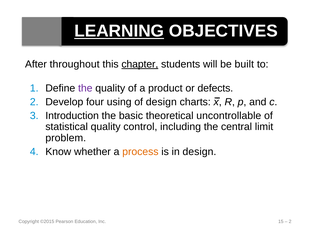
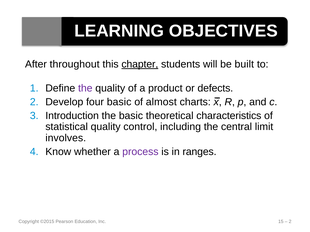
LEARNING underline: present -> none
four using: using -> basic
of design: design -> almost
uncontrollable: uncontrollable -> characteristics
problem: problem -> involves
process colour: orange -> purple
in design: design -> ranges
